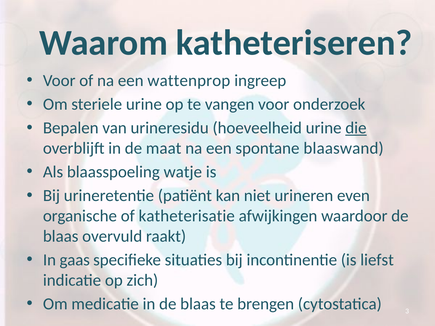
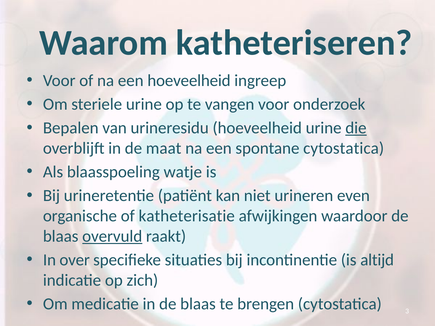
een wattenprop: wattenprop -> hoeveelheid
spontane blaaswand: blaaswand -> cytostatica
overvuld underline: none -> present
gaas: gaas -> over
liefst: liefst -> altijd
